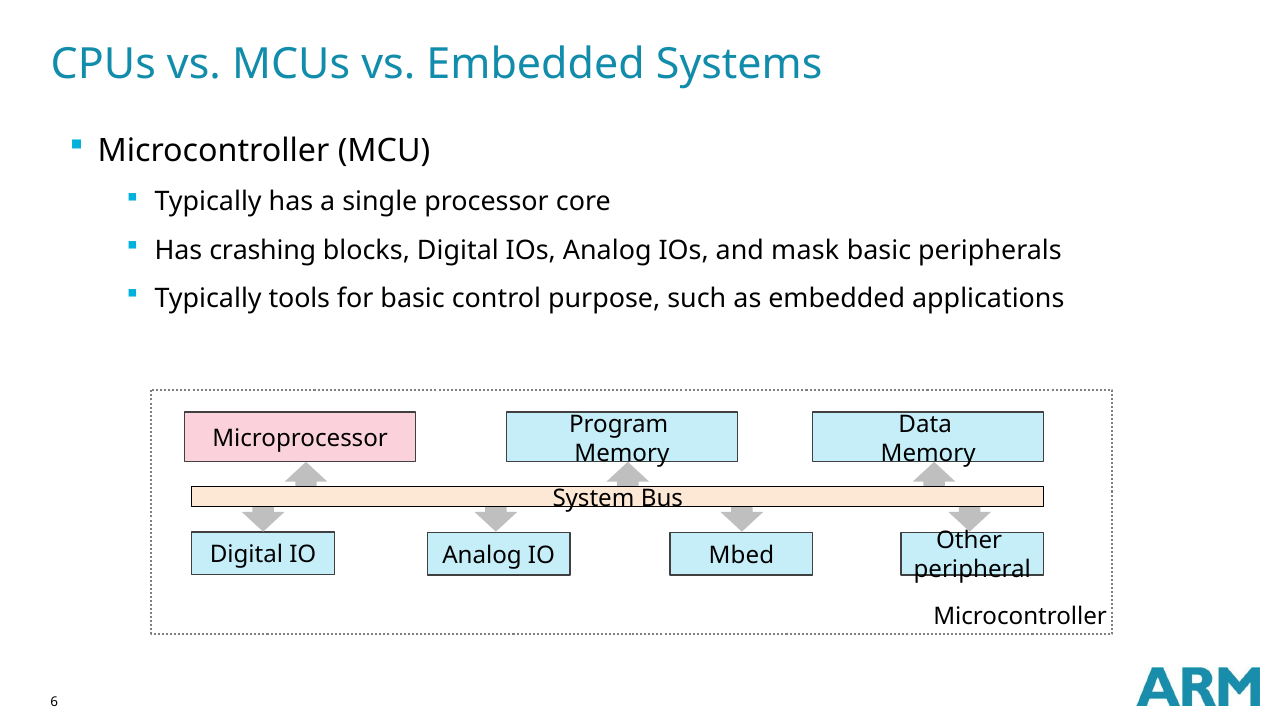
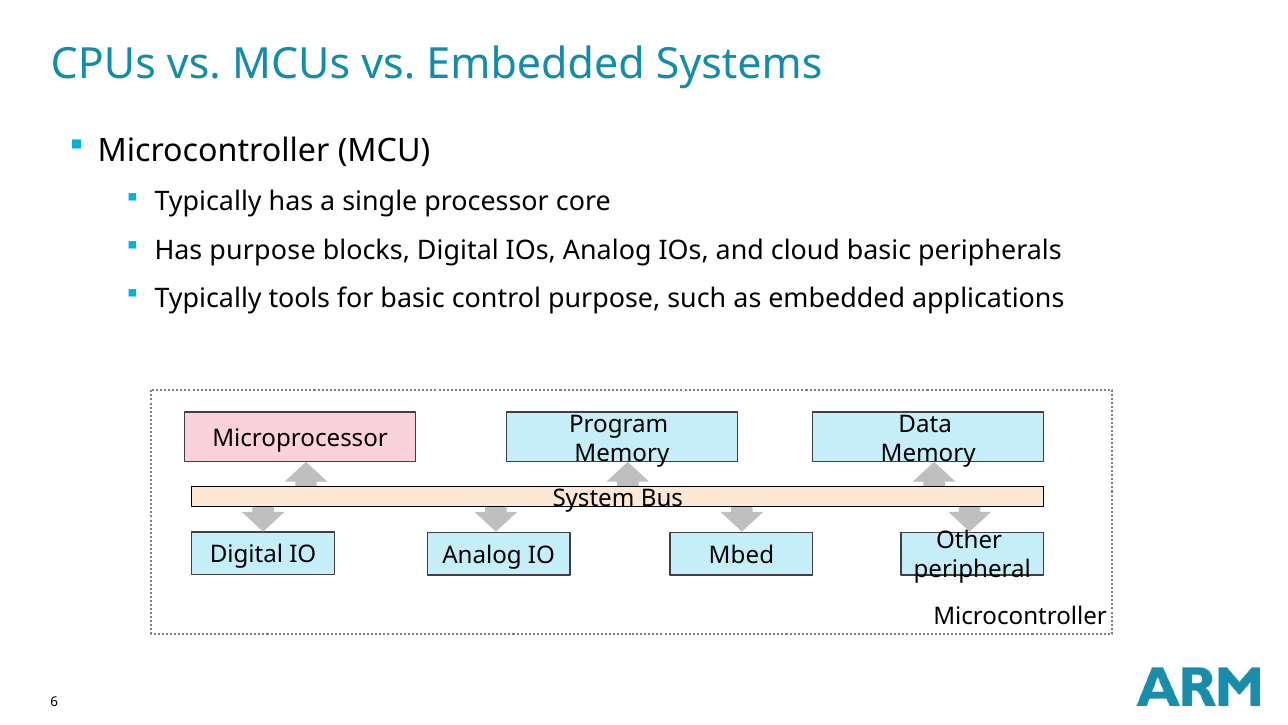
Has crashing: crashing -> purpose
mask: mask -> cloud
